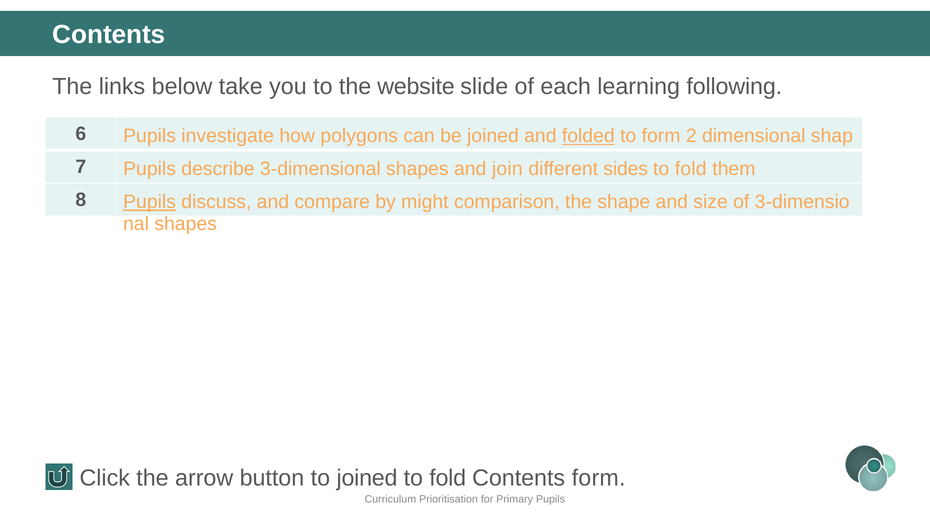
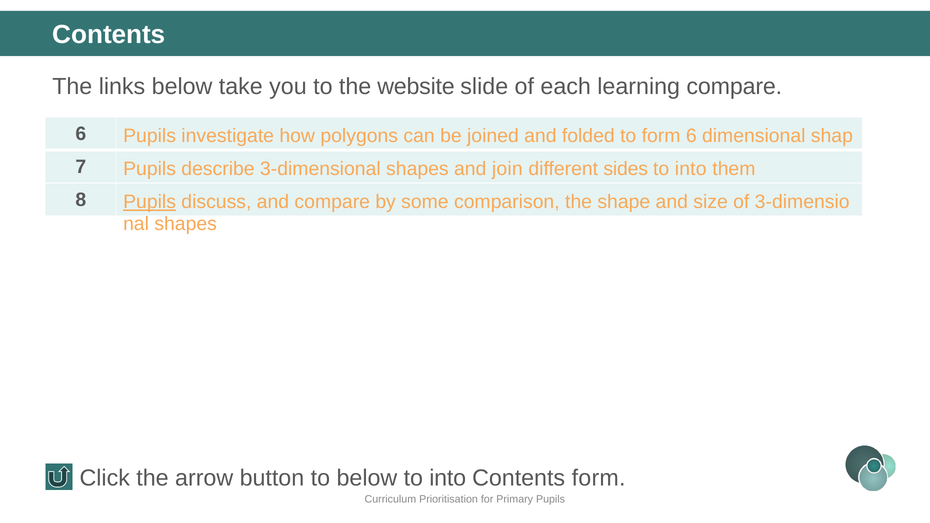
learning following: following -> compare
folded underline: present -> none
form 2: 2 -> 6
fold at (691, 169): fold -> into
might: might -> some
to joined: joined -> below
fold at (448, 478): fold -> into
